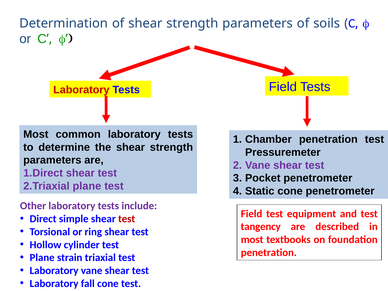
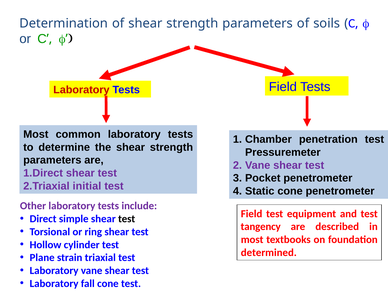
plane at (87, 186): plane -> initial
test at (127, 219) colour: red -> black
penetration at (269, 253): penetration -> determined
